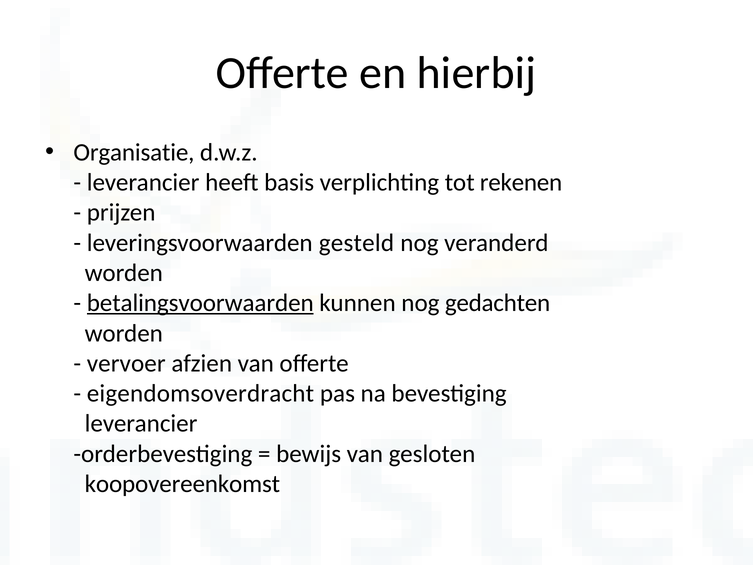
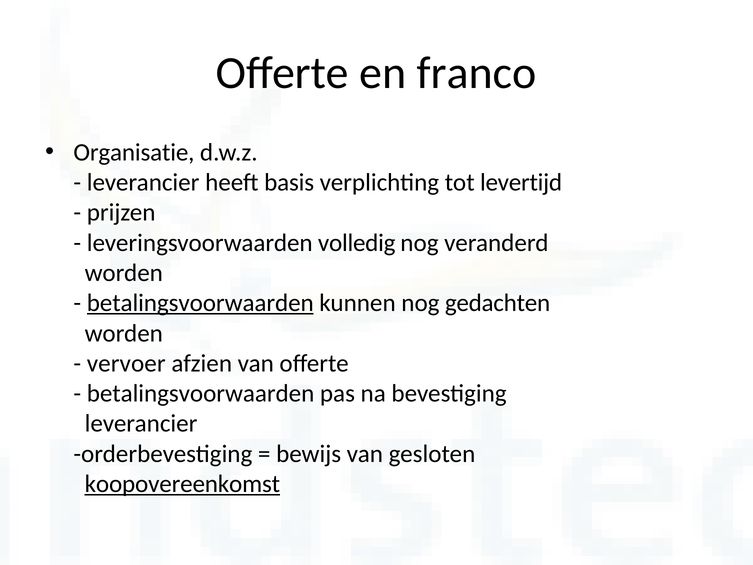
hierbij: hierbij -> franco
rekenen: rekenen -> levertijd
gesteld: gesteld -> volledig
eigendomsoverdracht at (200, 393): eigendomsoverdracht -> betalingsvoorwaarden
koopovereenkomst underline: none -> present
